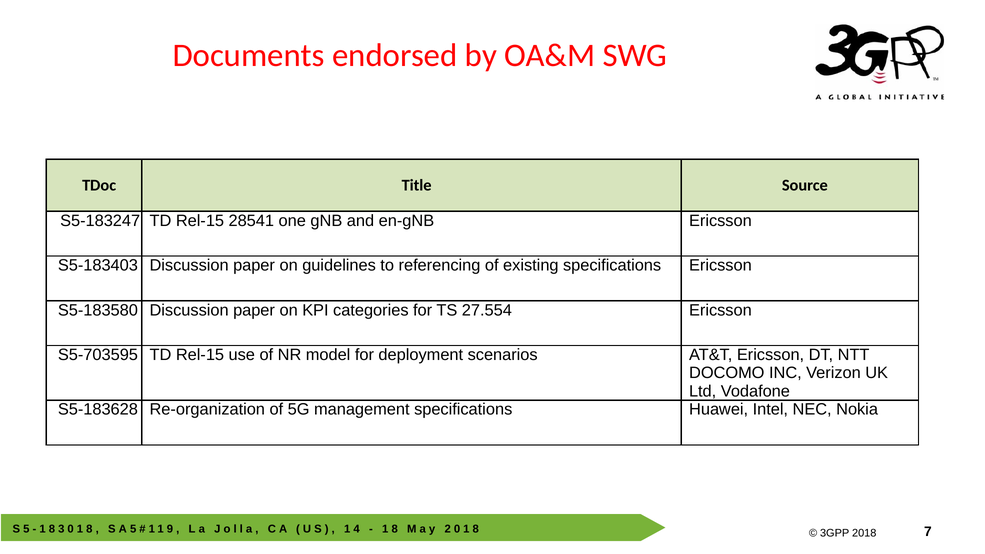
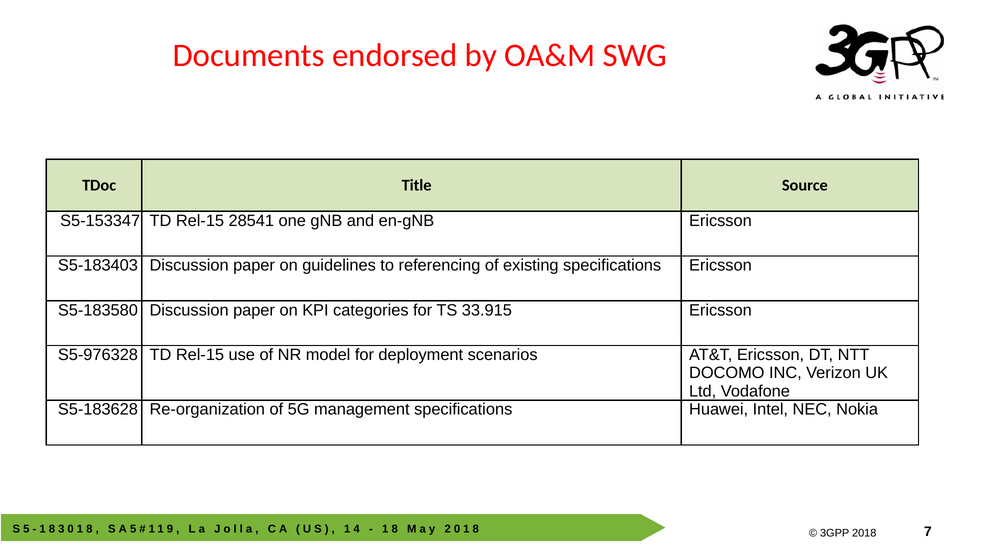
S5‑183247: S5‑183247 -> S5‑153347
27.554: 27.554 -> 33.915
S5-703595: S5-703595 -> S5-976328
